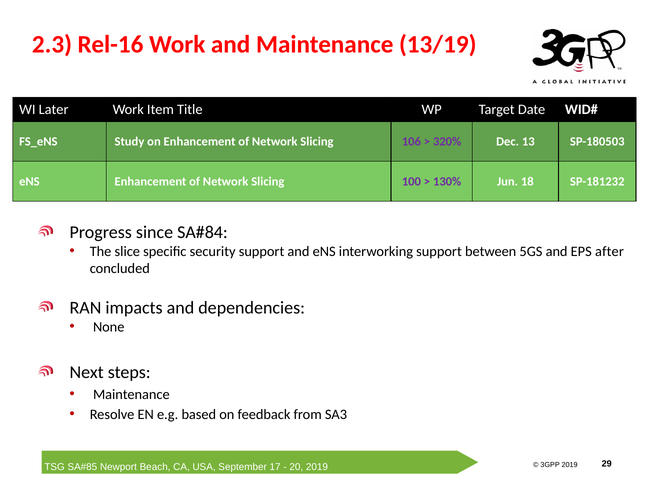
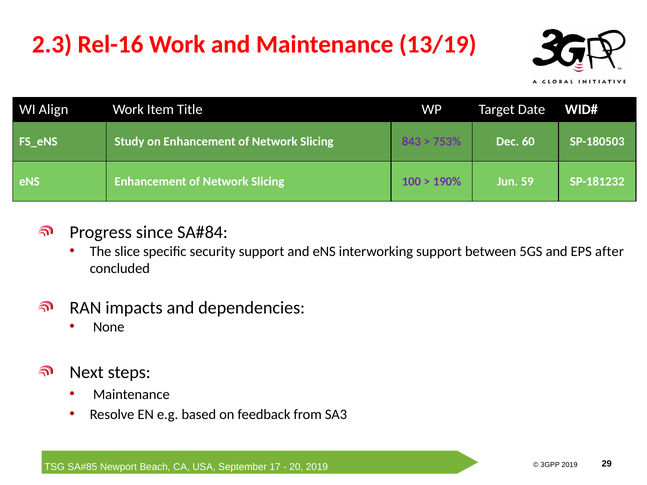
Later: Later -> Align
106: 106 -> 843
320%: 320% -> 753%
13: 13 -> 60
130%: 130% -> 190%
18: 18 -> 59
